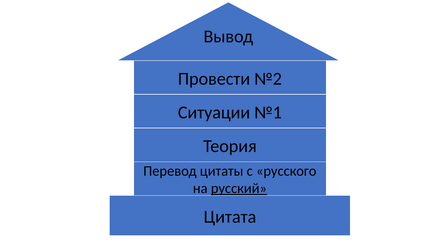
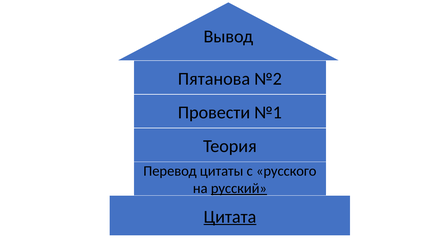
Провести: Провести -> Пятанова
Ситуации: Ситуации -> Провести
Цитата underline: none -> present
